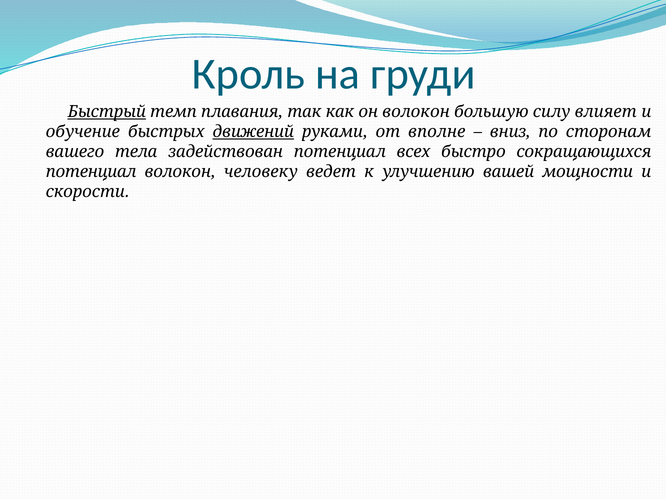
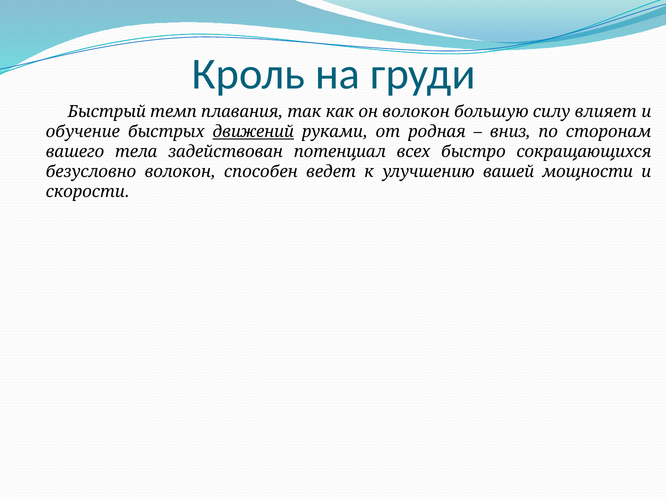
Быстрый underline: present -> none
вполне: вполне -> родная
потенциал at (91, 172): потенциал -> безусловно
человеку: человеку -> способен
